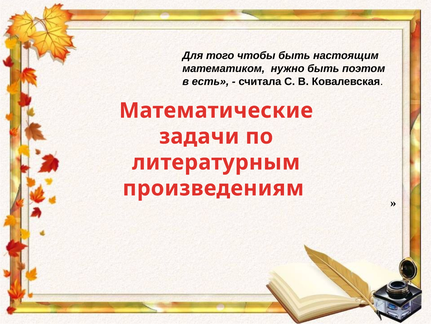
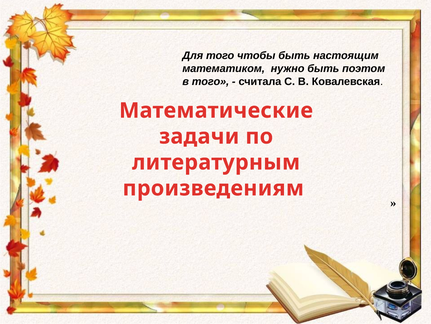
в есть: есть -> того
